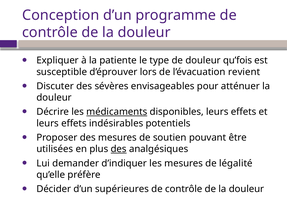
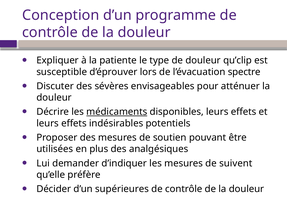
qu’fois: qu’fois -> qu’clip
revient: revient -> spectre
des at (119, 149) underline: present -> none
légalité: légalité -> suivent
